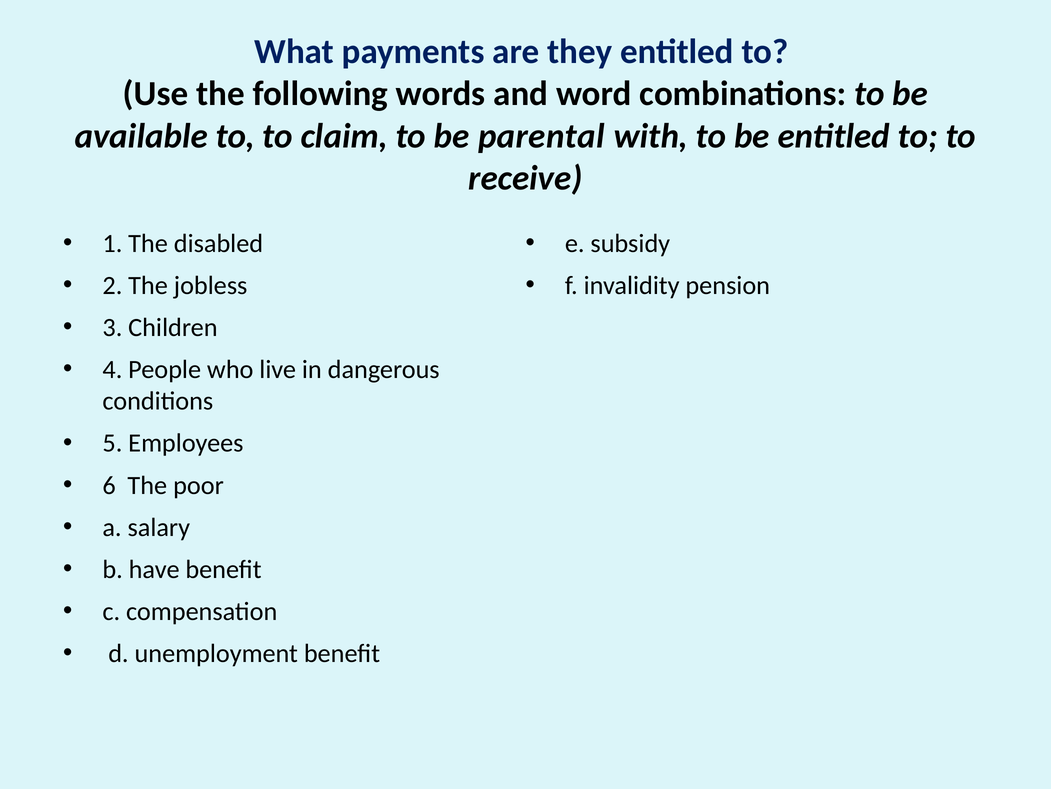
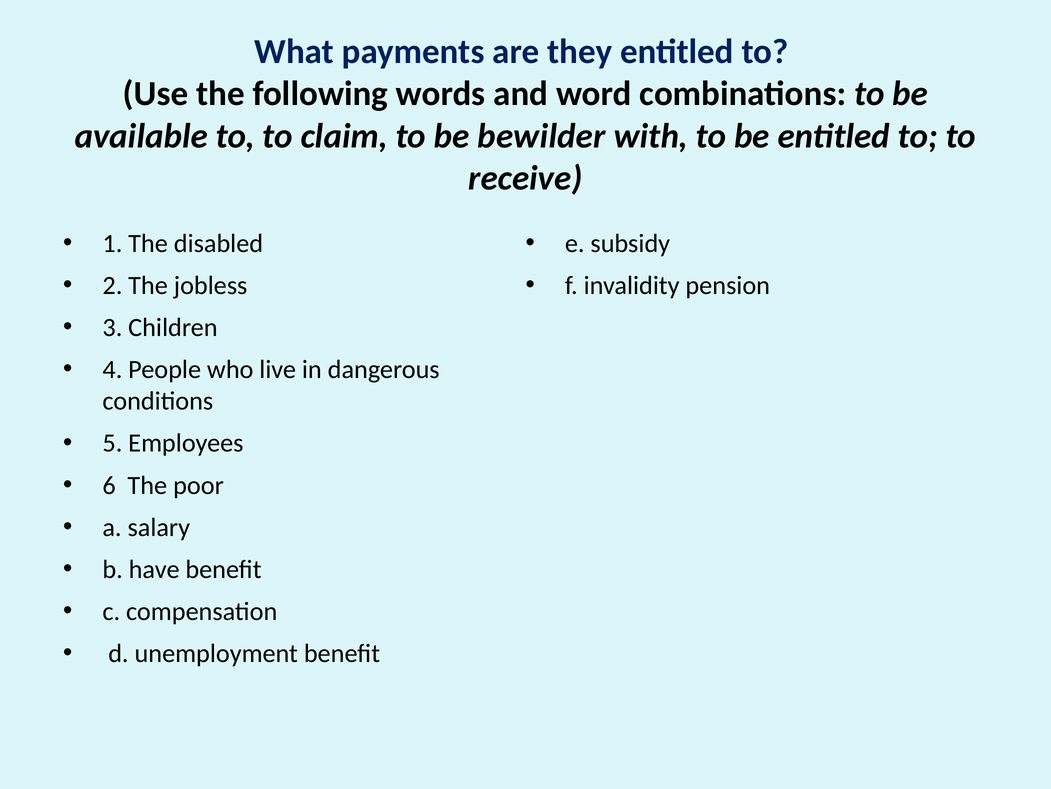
parental: parental -> bewilder
